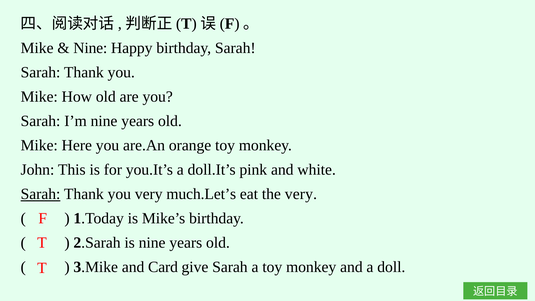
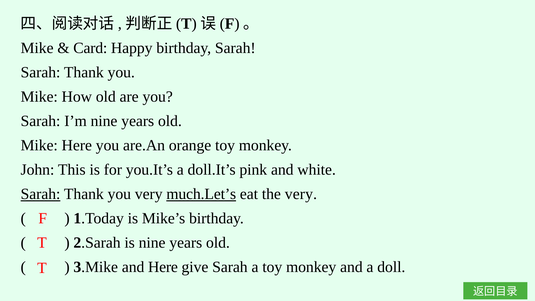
Nine at (90, 48): Nine -> Card
much.Let’s underline: none -> present
and Card: Card -> Here
